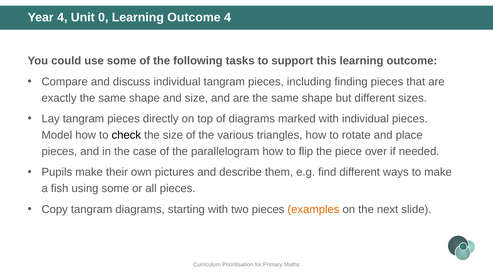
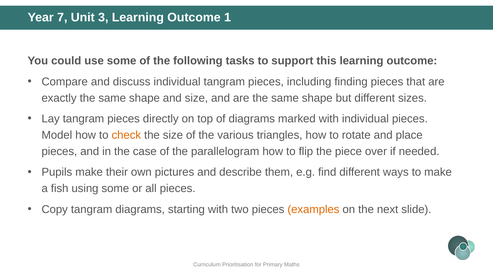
Year 4: 4 -> 7
0: 0 -> 3
Outcome 4: 4 -> 1
check colour: black -> orange
